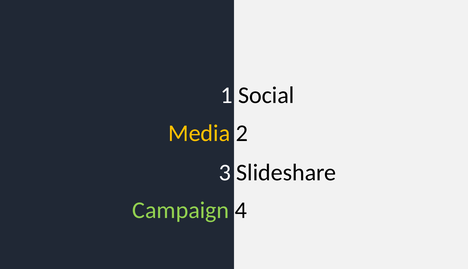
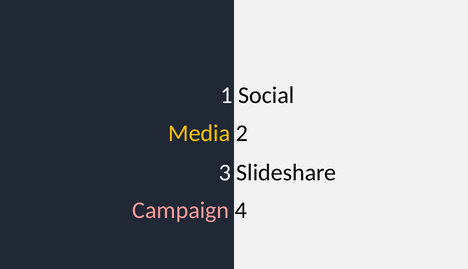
Campaign colour: light green -> pink
